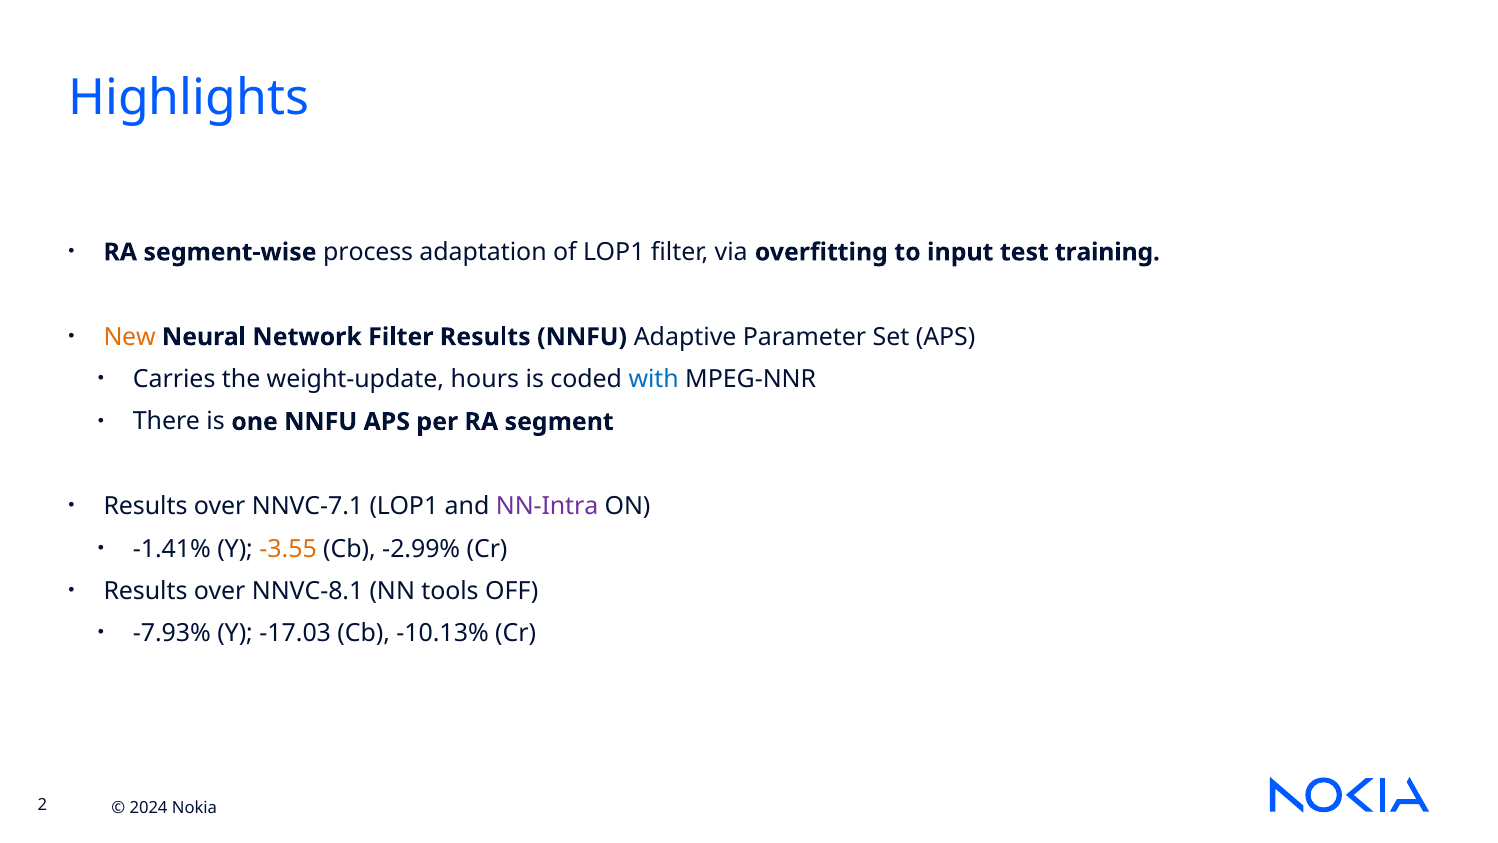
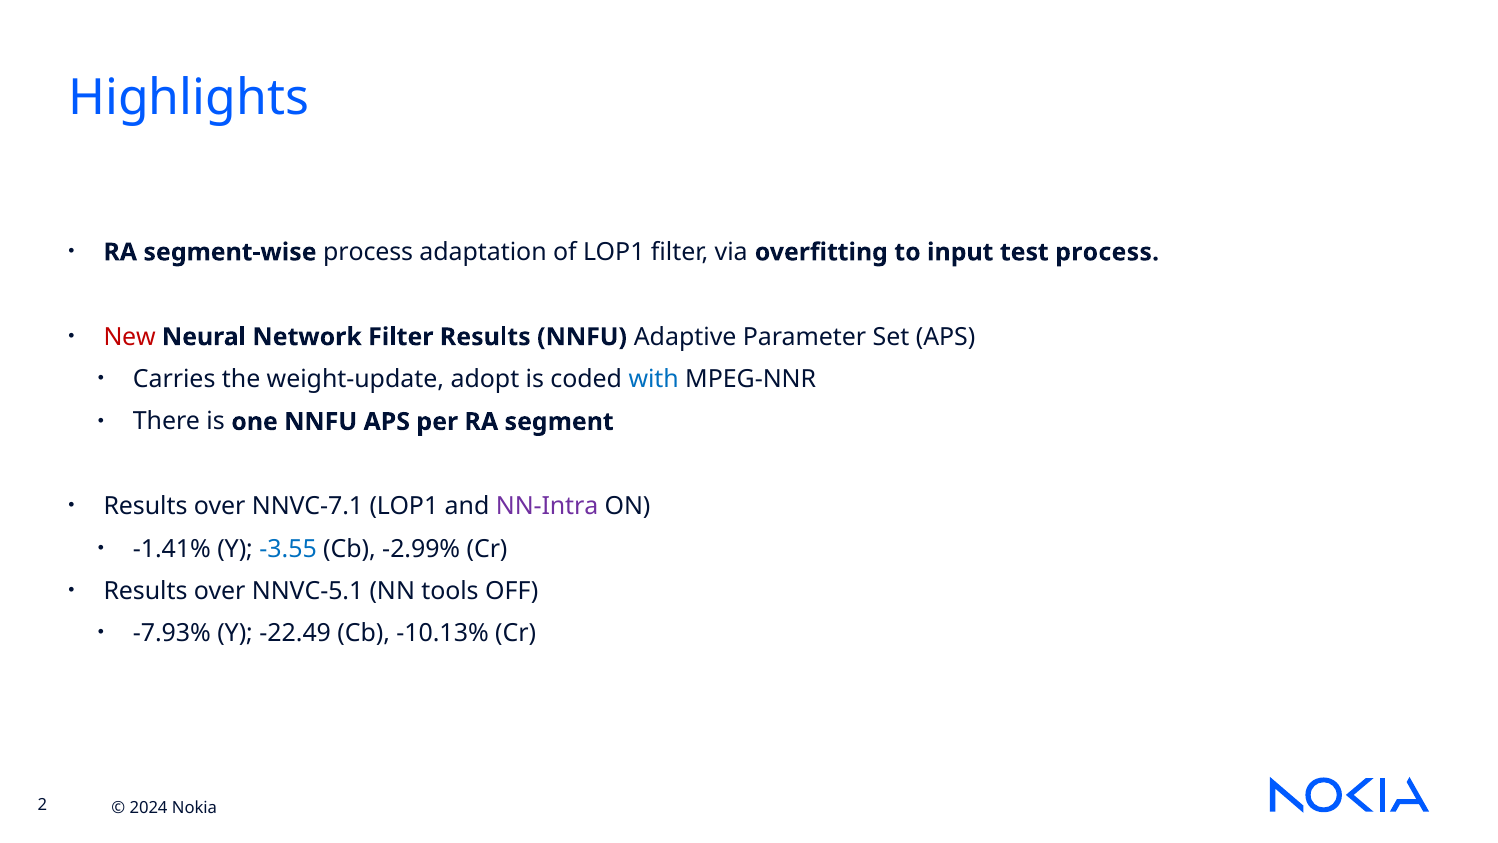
test training: training -> process
New colour: orange -> red
hours: hours -> adopt
-3.55 colour: orange -> blue
NNVC-8.1: NNVC-8.1 -> NNVC-5.1
-17.03: -17.03 -> -22.49
